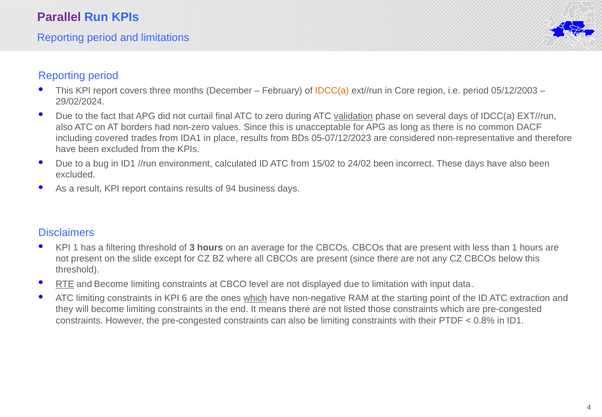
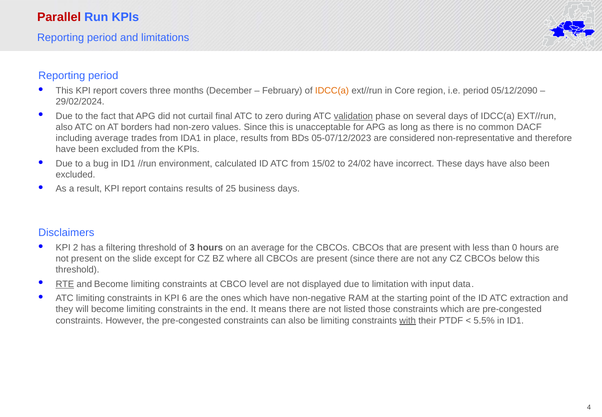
Parallel colour: purple -> red
05/12/2003: 05/12/2003 -> 05/12/2090
including covered: covered -> average
24/02 been: been -> have
94: 94 -> 25
KPI 1: 1 -> 2
than 1: 1 -> 0
which at (255, 298) underline: present -> none
with at (408, 320) underline: none -> present
0.8%: 0.8% -> 5.5%
